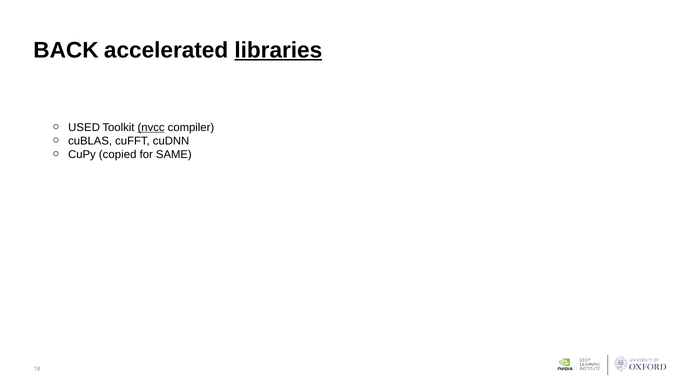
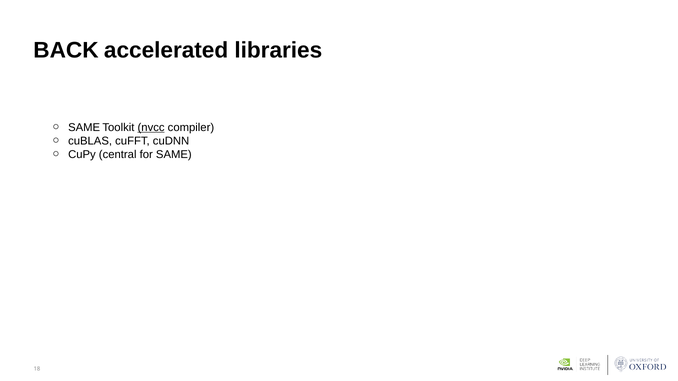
libraries underline: present -> none
USED at (84, 127): USED -> SAME
copied: copied -> central
